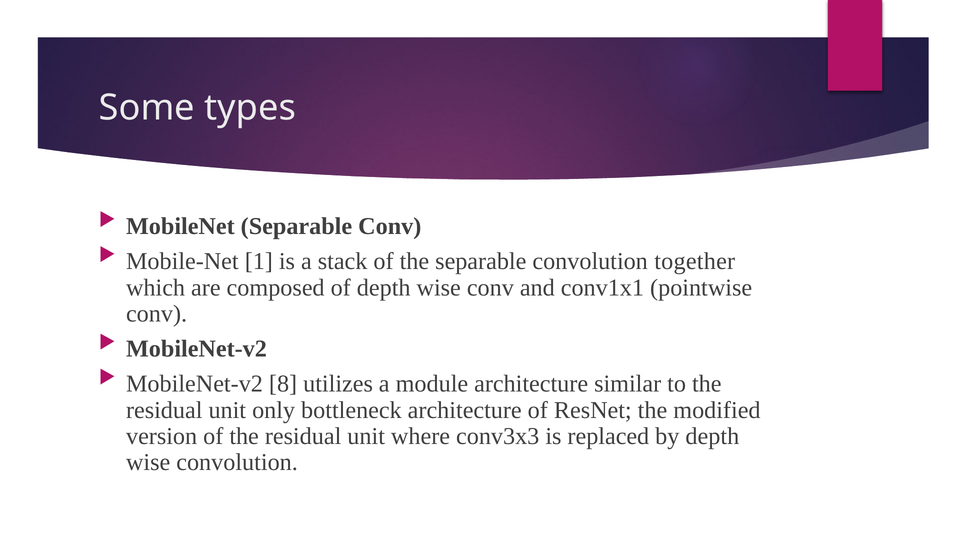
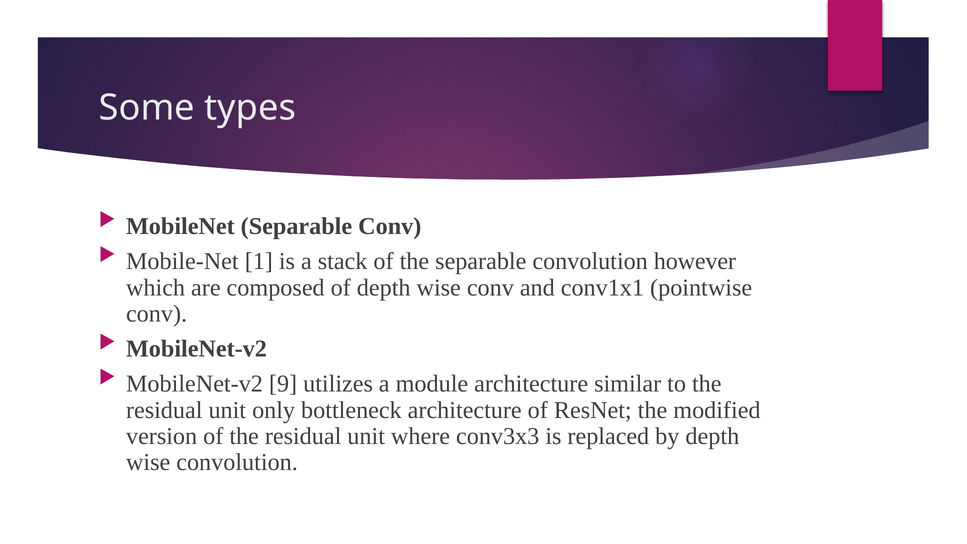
together: together -> however
8: 8 -> 9
